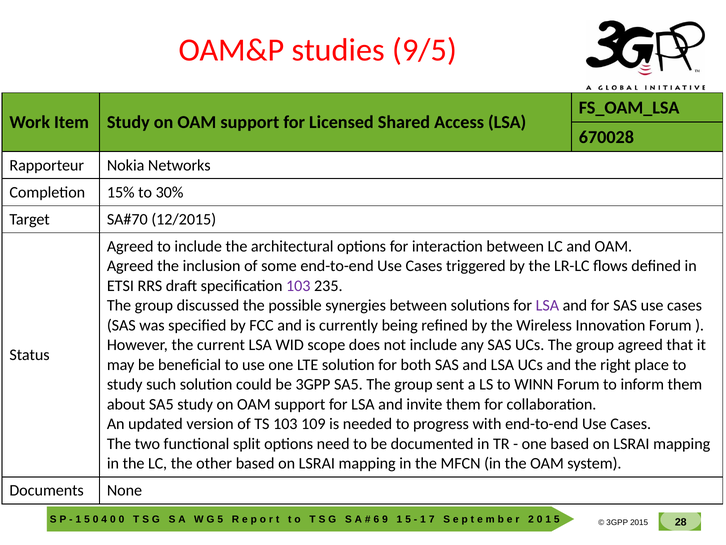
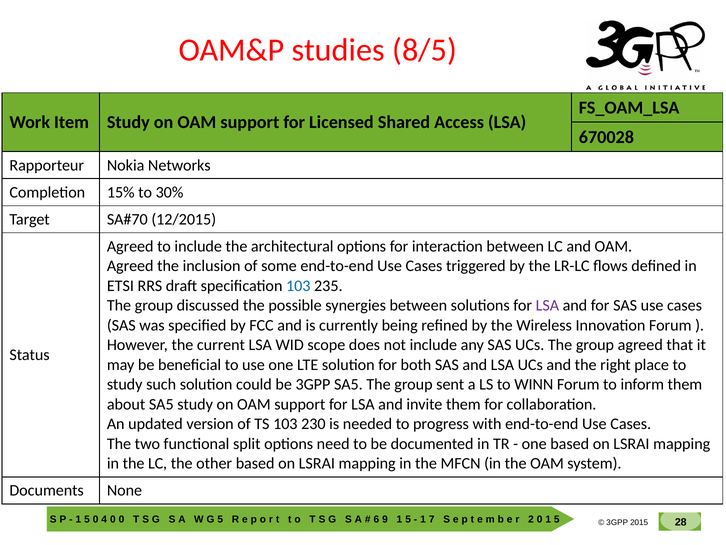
9/5: 9/5 -> 8/5
103 at (298, 286) colour: purple -> blue
109: 109 -> 230
